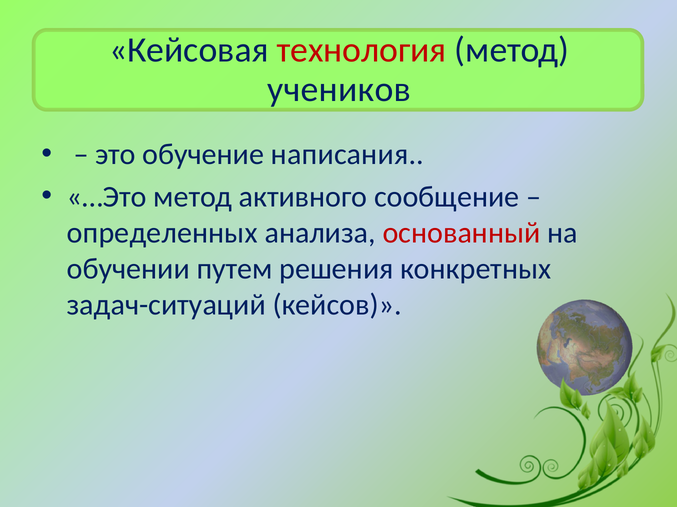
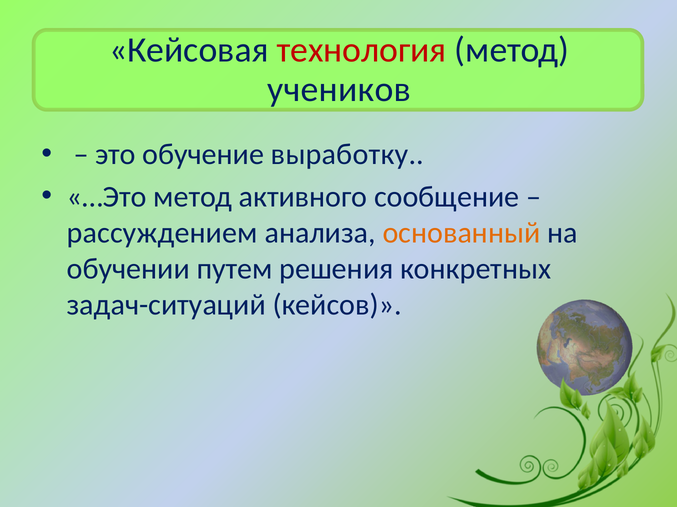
написания: написания -> выработку
определенных: определенных -> рассуждением
основанный colour: red -> orange
